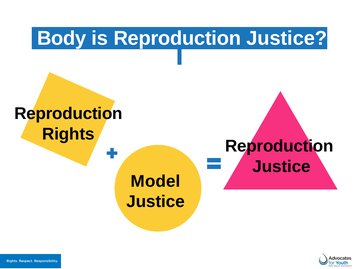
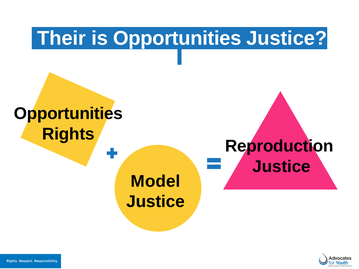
Body: Body -> Their
is Reproduction: Reproduction -> Opportunities
Reproduction at (68, 114): Reproduction -> Opportunities
